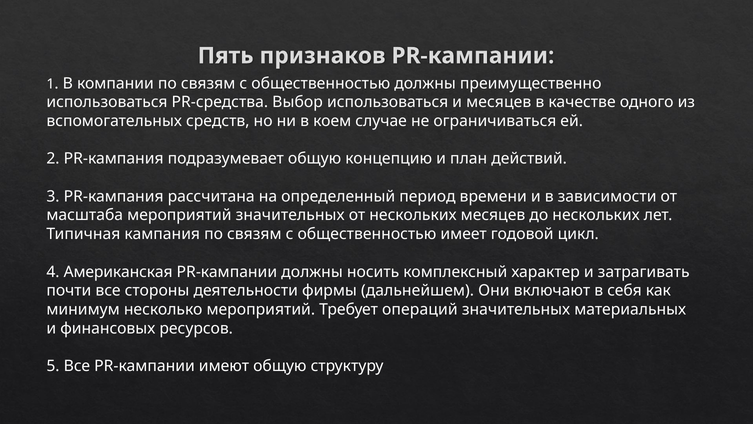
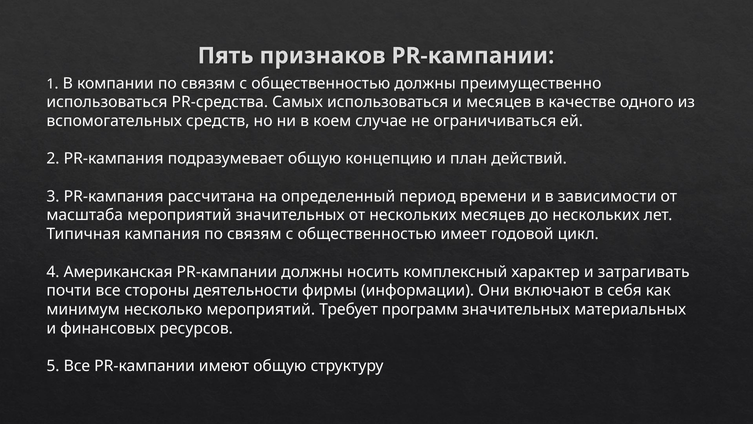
Выбор: Выбор -> Самых
дальнейшем: дальнейшем -> информации
операций: операций -> программ
